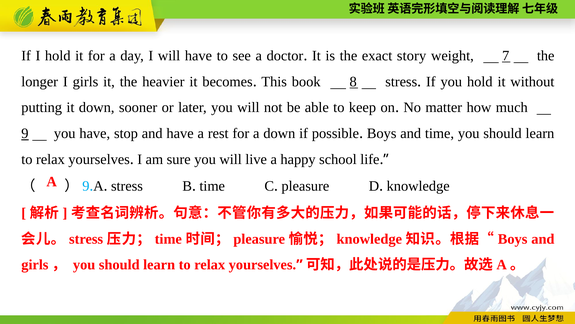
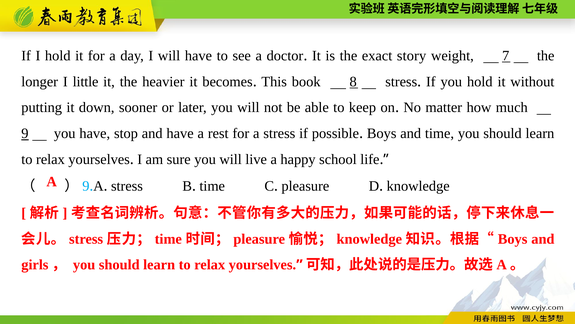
girls: girls -> little
a down: down -> stress
